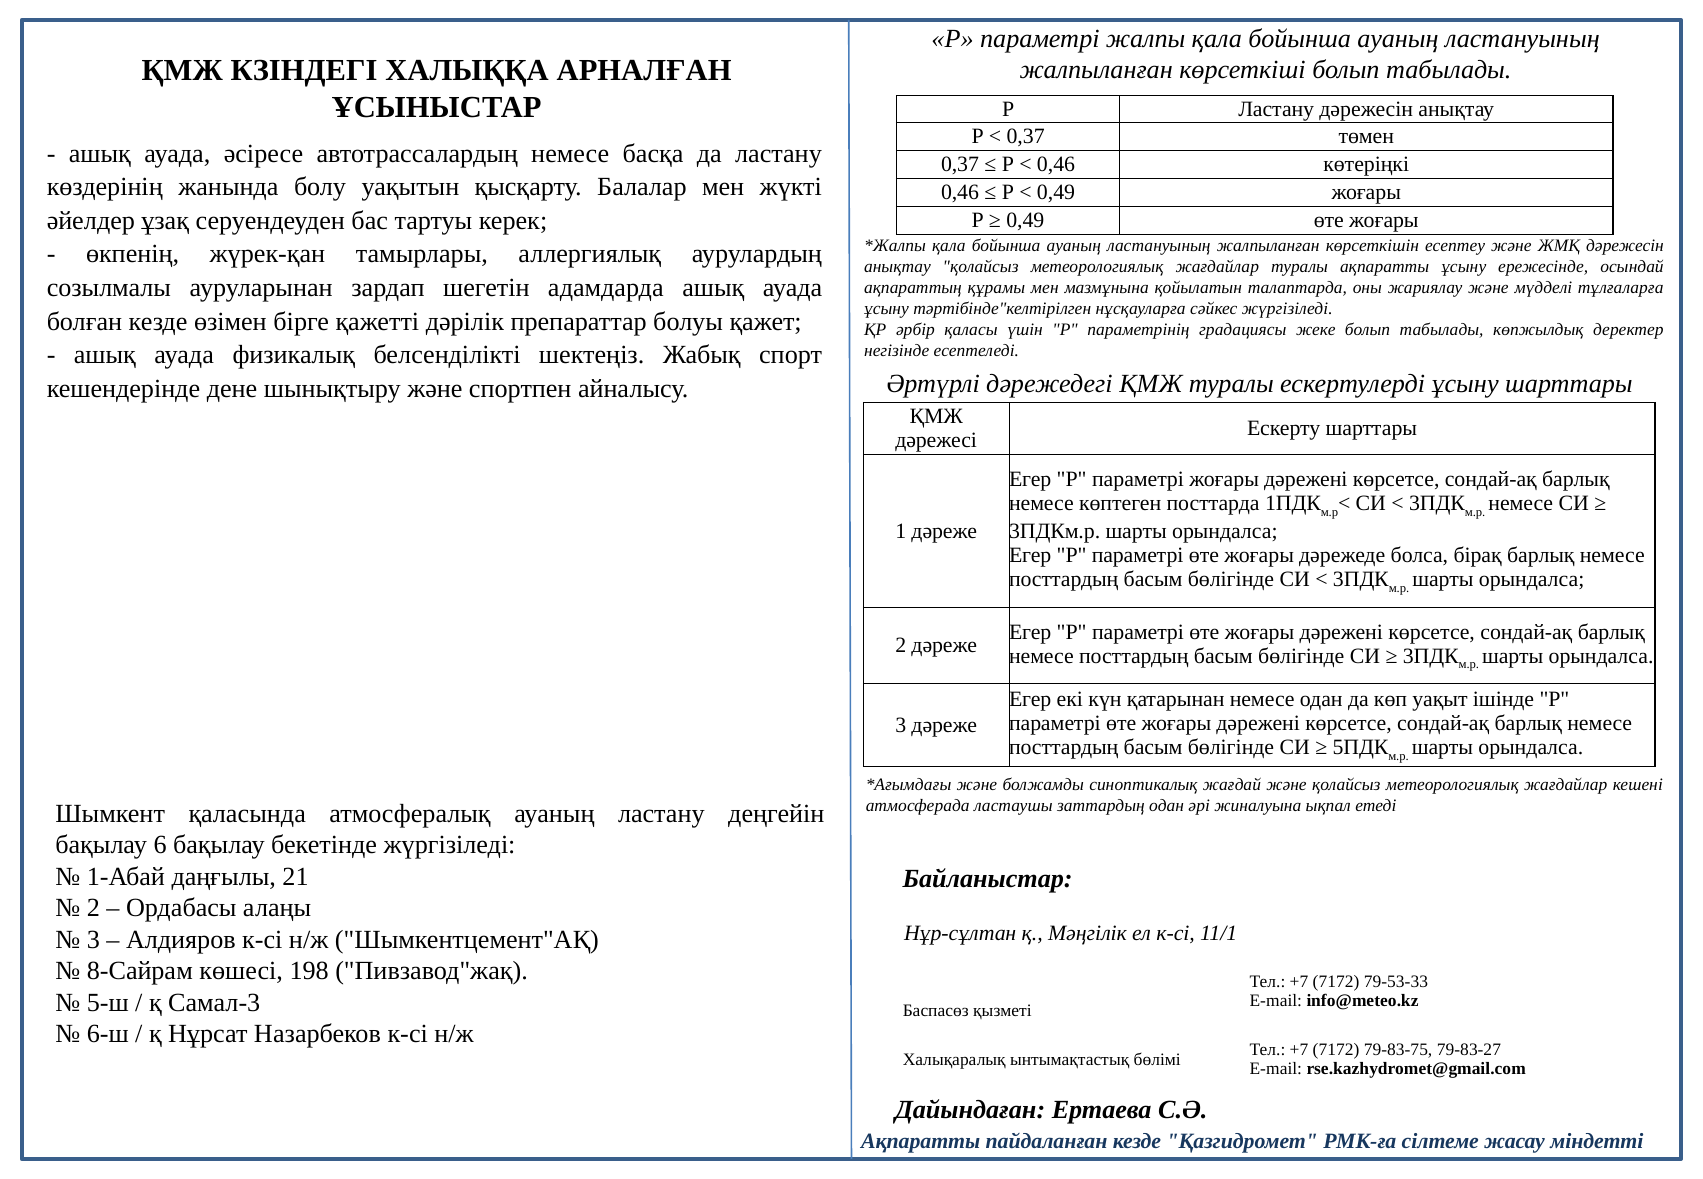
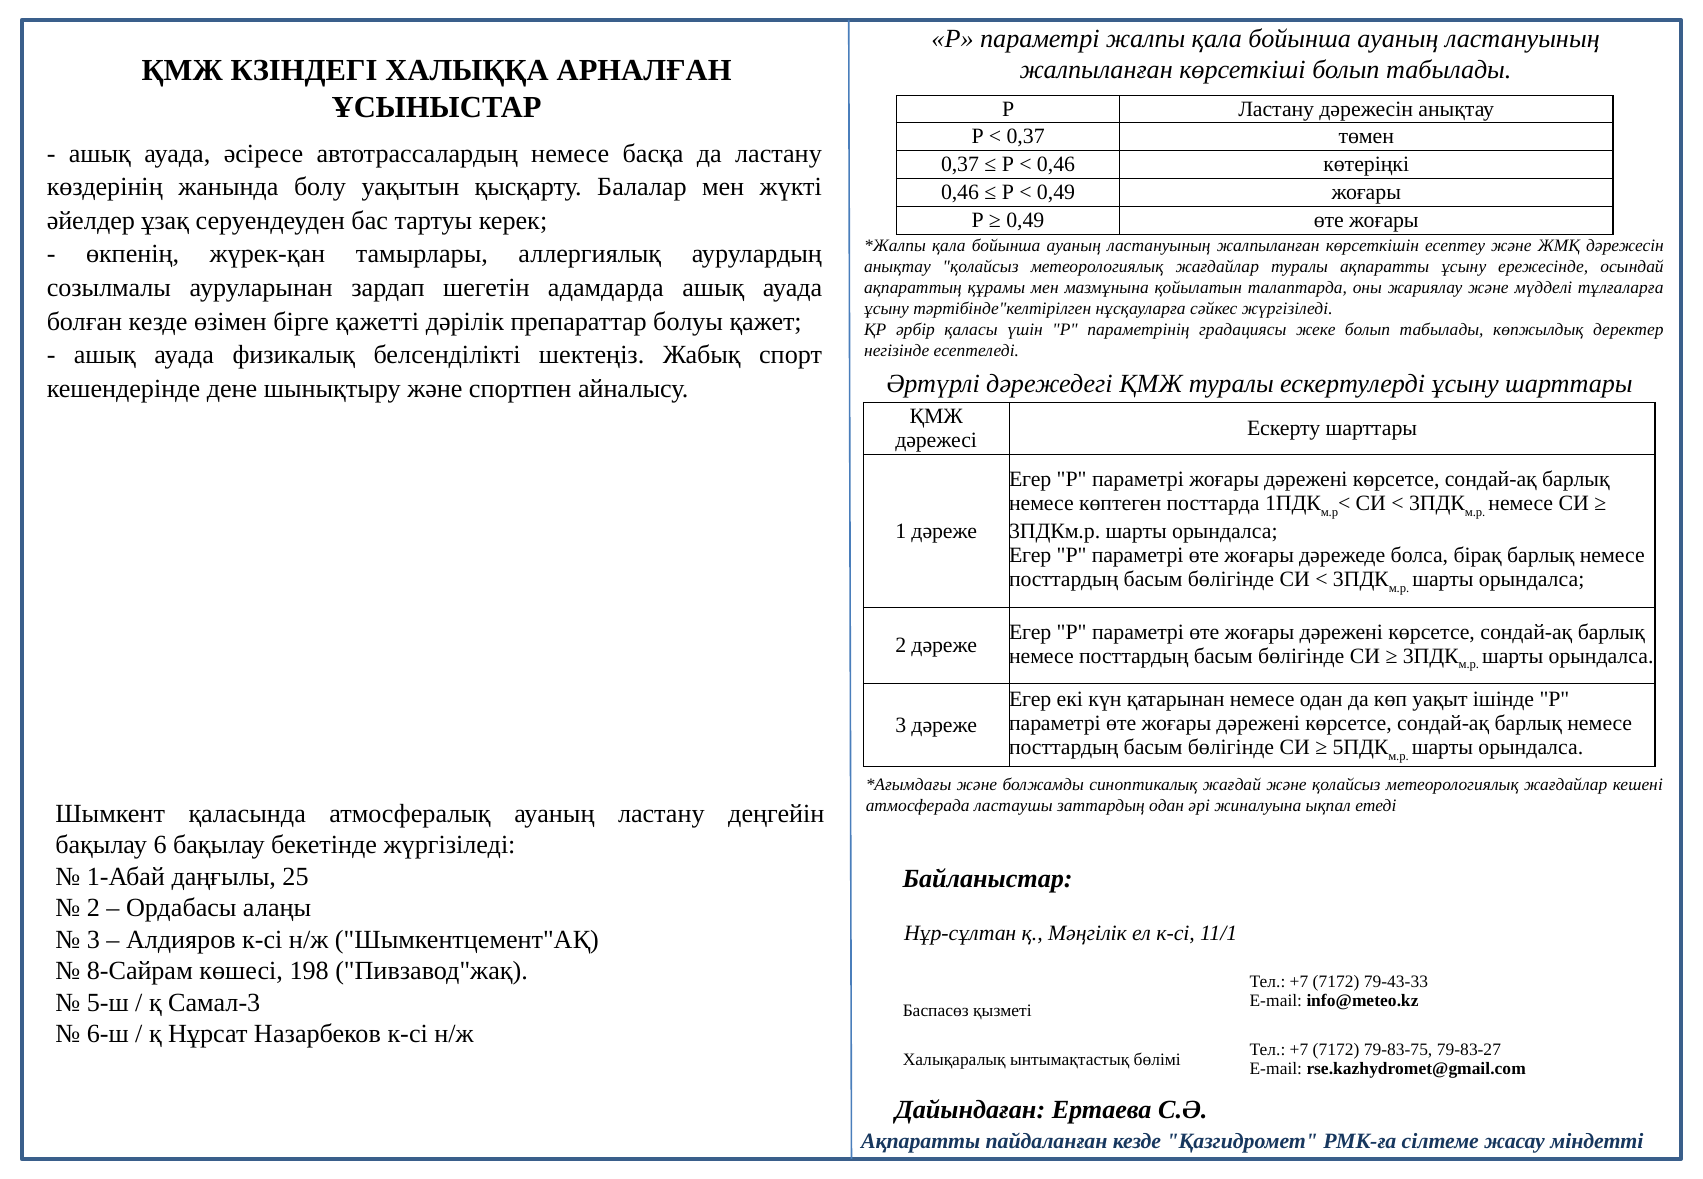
21: 21 -> 25
79-53-33: 79-53-33 -> 79-43-33
